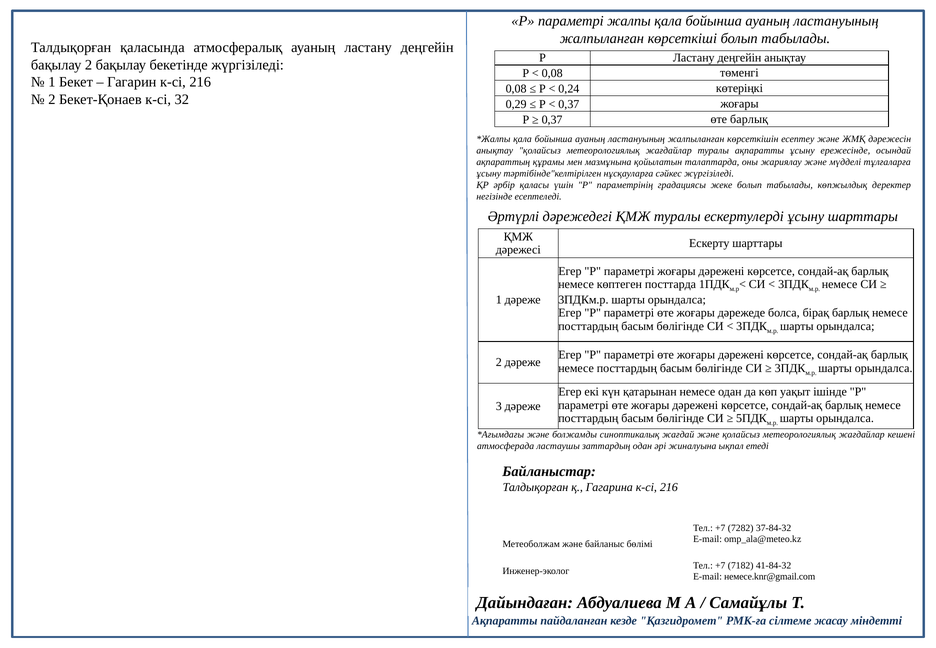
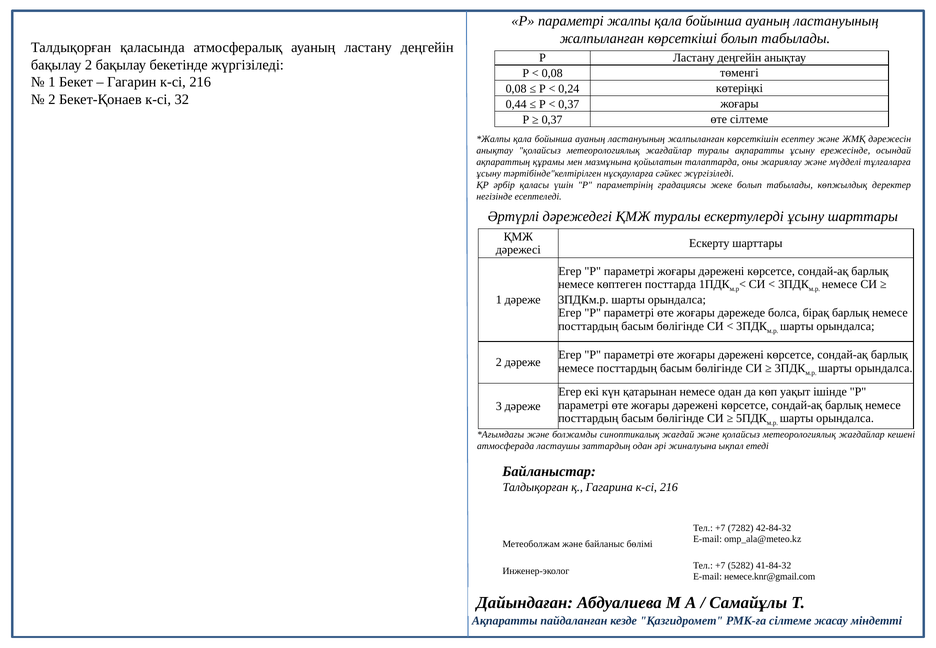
0,29: 0,29 -> 0,44
өте барлық: барлық -> сілтеме
37-84-32: 37-84-32 -> 42-84-32
7182: 7182 -> 5282
